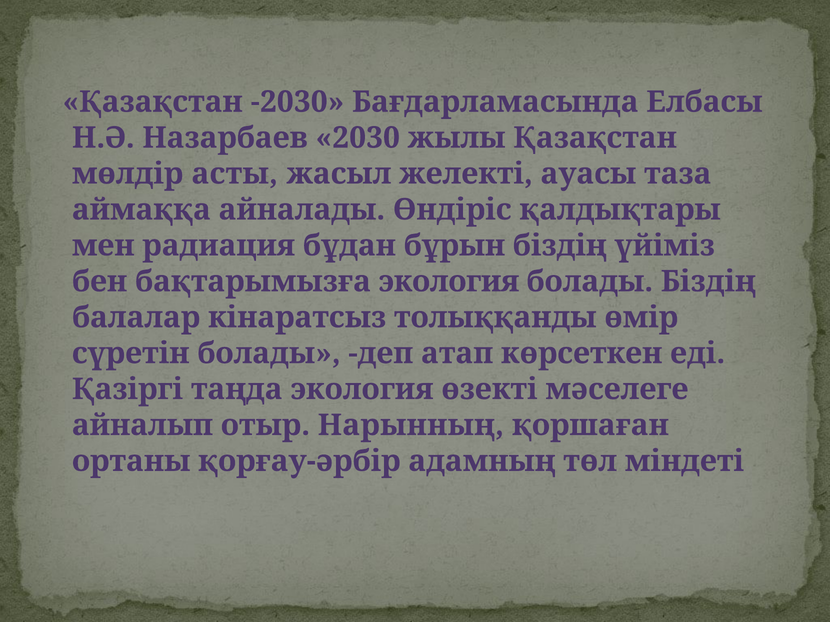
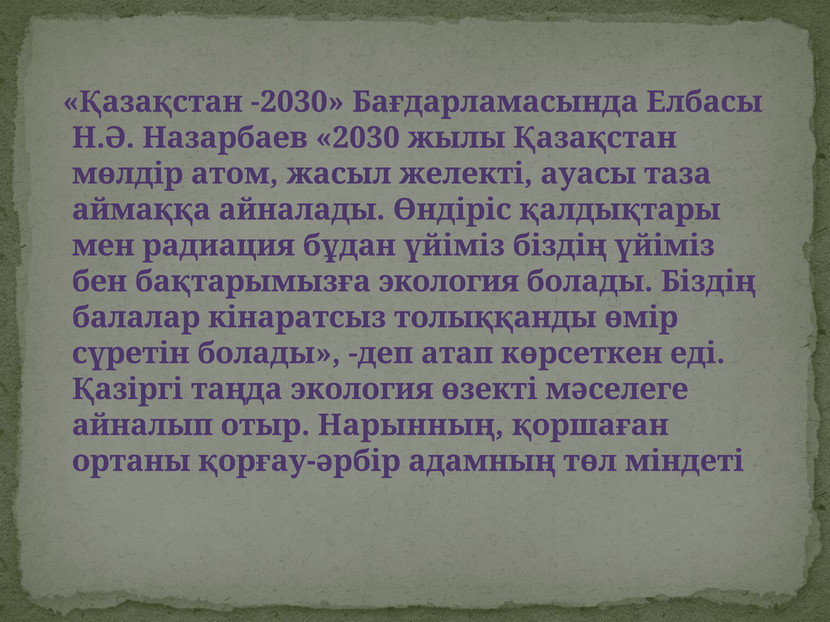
асты: асты -> атом
бұдан бұрын: бұрын -> үйіміз
